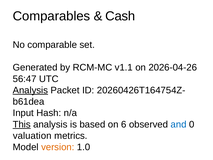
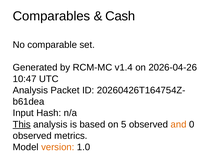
v1.1: v1.1 -> v1.4
56:47: 56:47 -> 10:47
Analysis at (30, 90) underline: present -> none
6: 6 -> 5
and colour: blue -> orange
valuation at (32, 136): valuation -> observed
